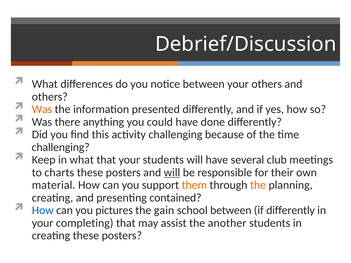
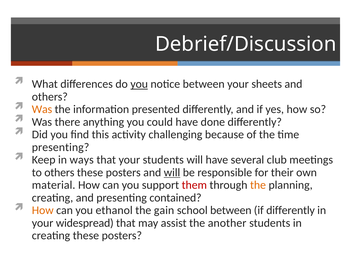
you at (139, 84) underline: none -> present
your others: others -> sheets
challenging at (61, 147): challenging -> presenting
in what: what -> ways
to charts: charts -> others
them colour: orange -> red
How at (43, 211) colour: blue -> orange
pictures: pictures -> ethanol
completing: completing -> widespread
